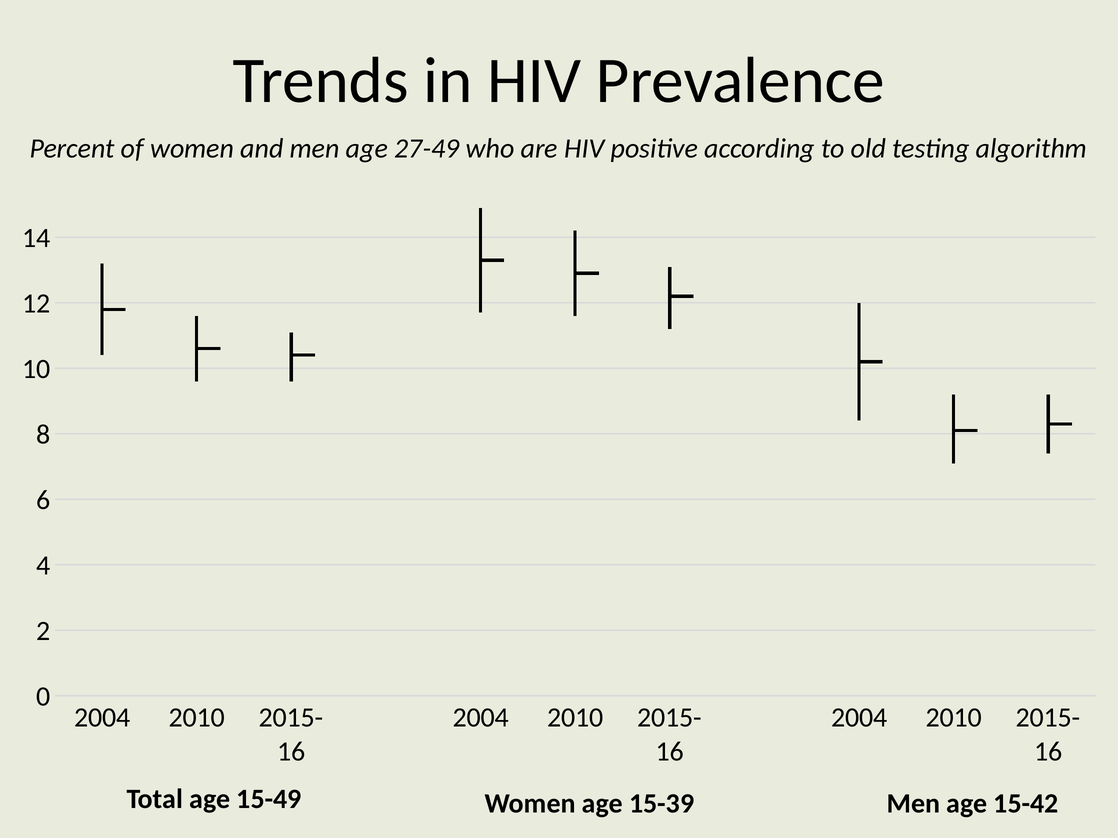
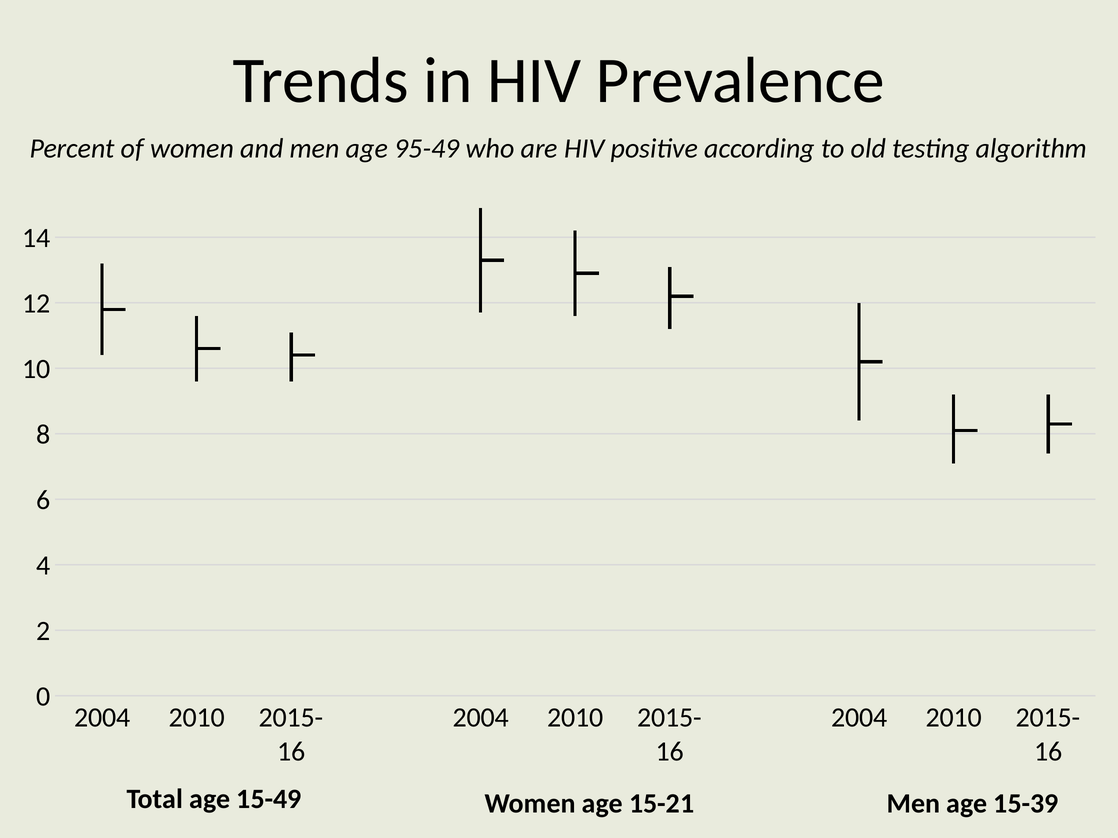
27-49: 27-49 -> 95-49
15-39: 15-39 -> 15-21
15-42: 15-42 -> 15-39
